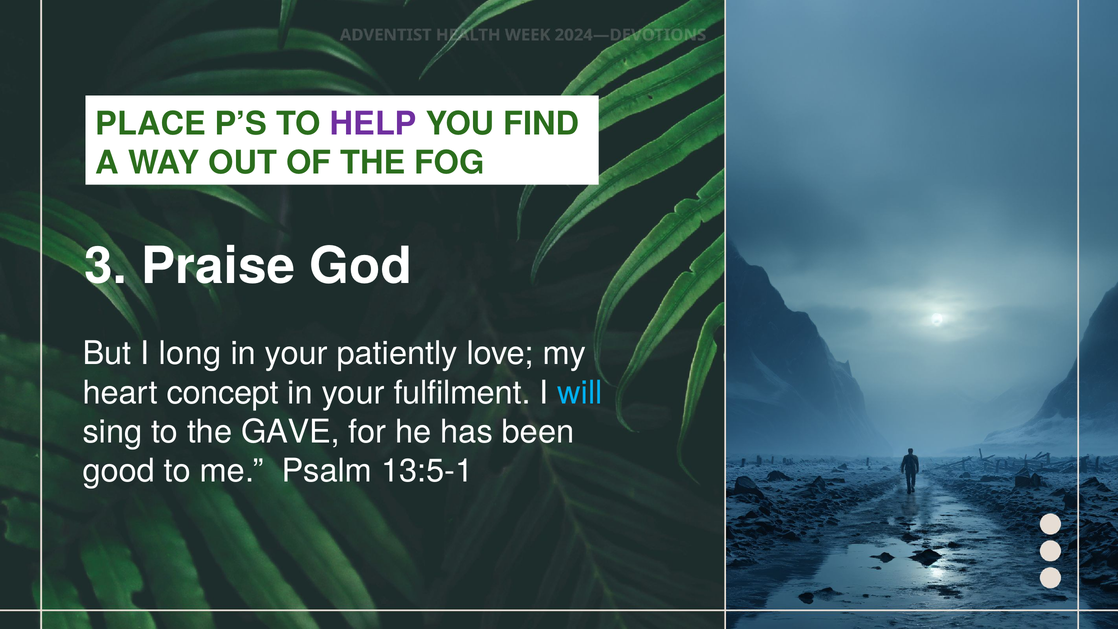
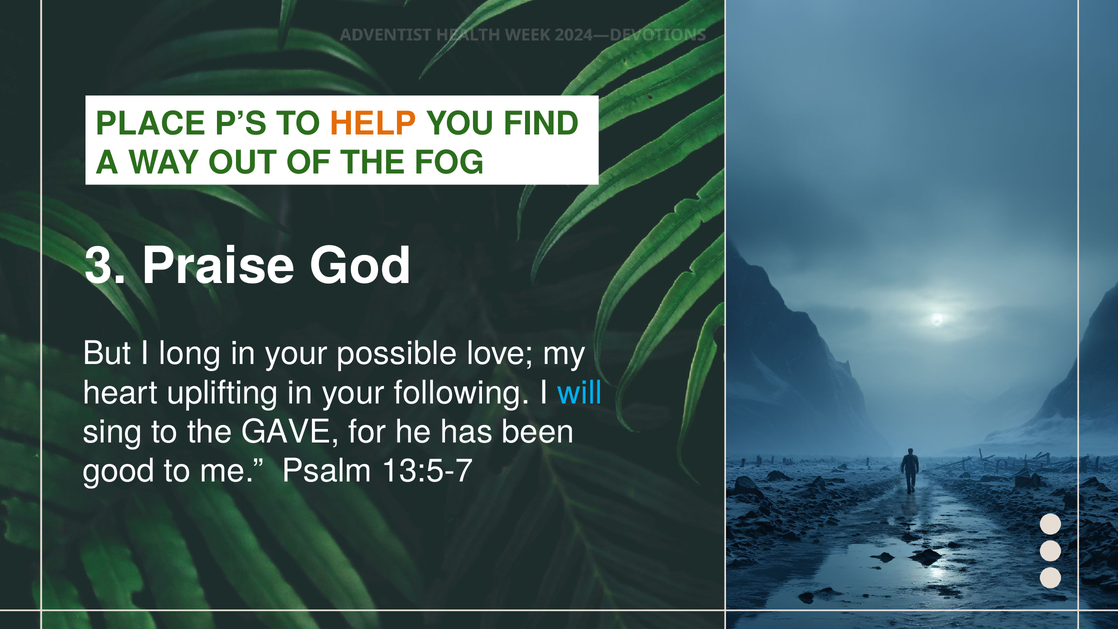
HELP colour: purple -> orange
patiently: patiently -> possible
concept: concept -> uplifting
fulfilment: fulfilment -> following
13:5-1: 13:5-1 -> 13:5-7
